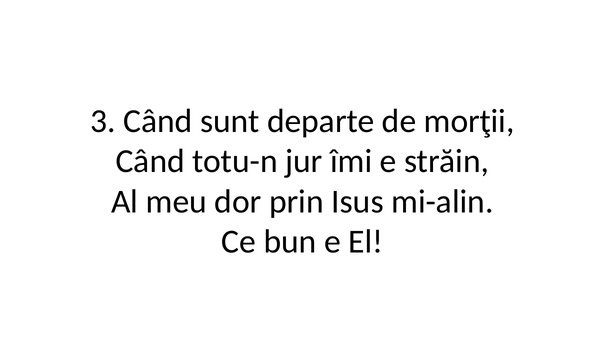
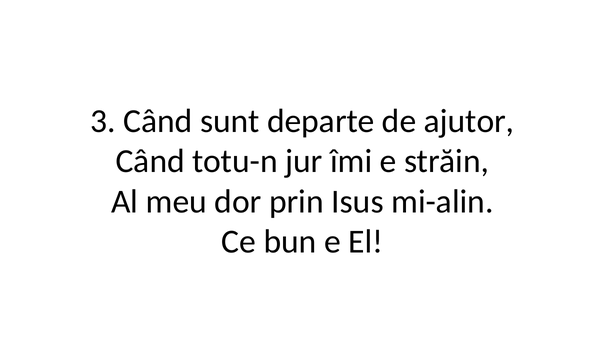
morţii: morţii -> ajutor
